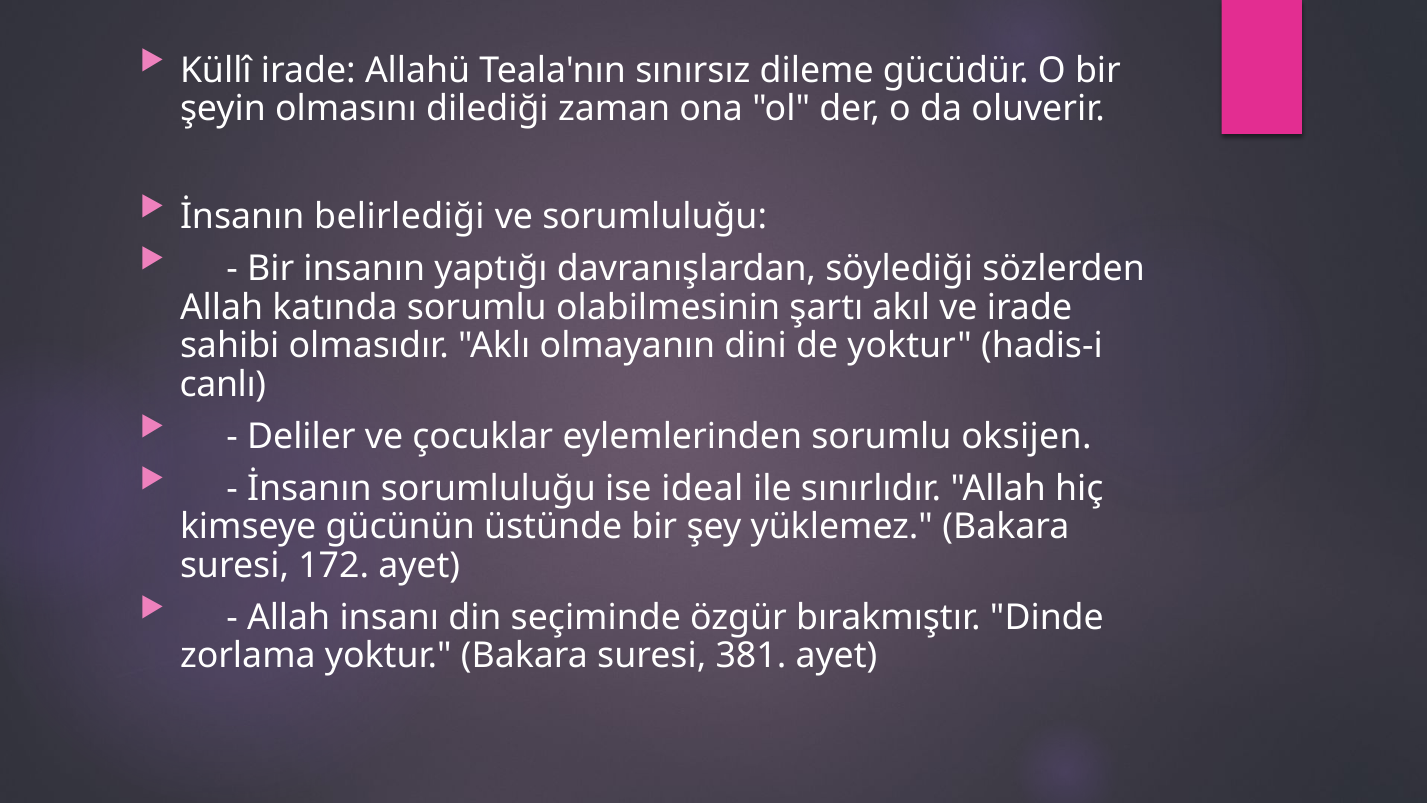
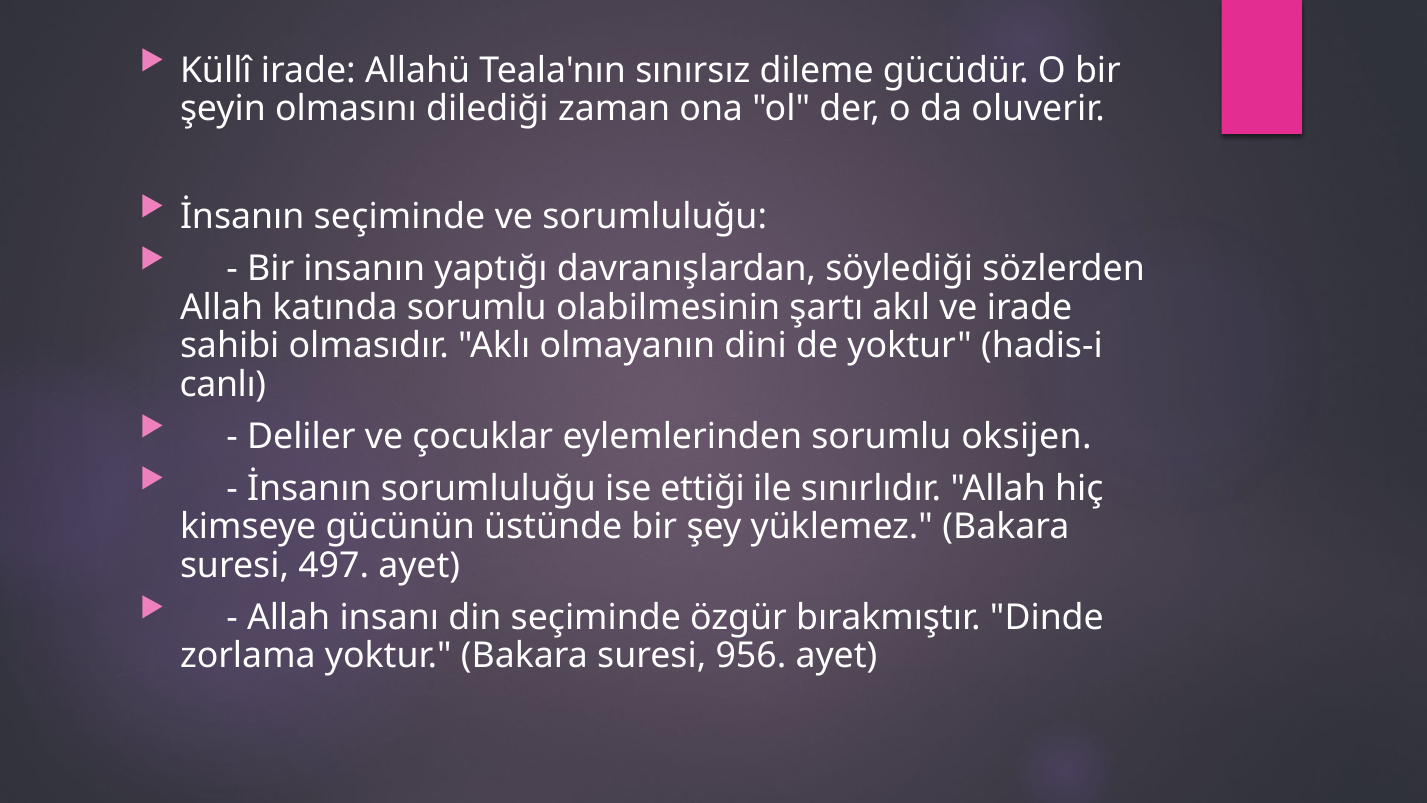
İnsanın belirlediği: belirlediği -> seçiminde
ideal: ideal -> ettiği
172: 172 -> 497
381: 381 -> 956
